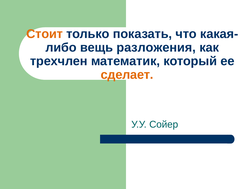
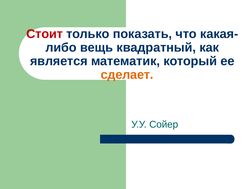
Стоит colour: orange -> red
разложения: разложения -> квадратный
трехчлен: трехчлен -> является
